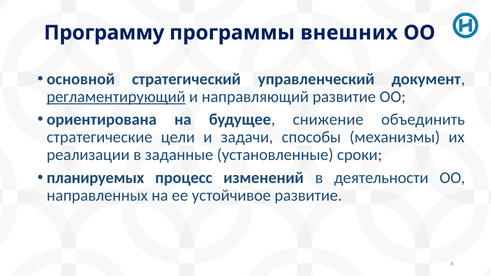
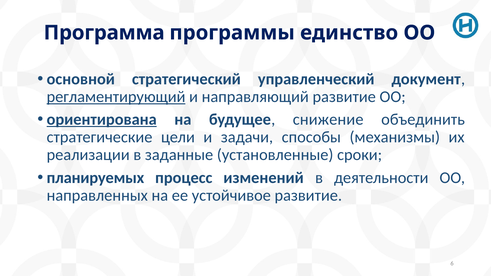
Программу: Программу -> Программа
внешних: внешних -> единство
ориентирована underline: none -> present
